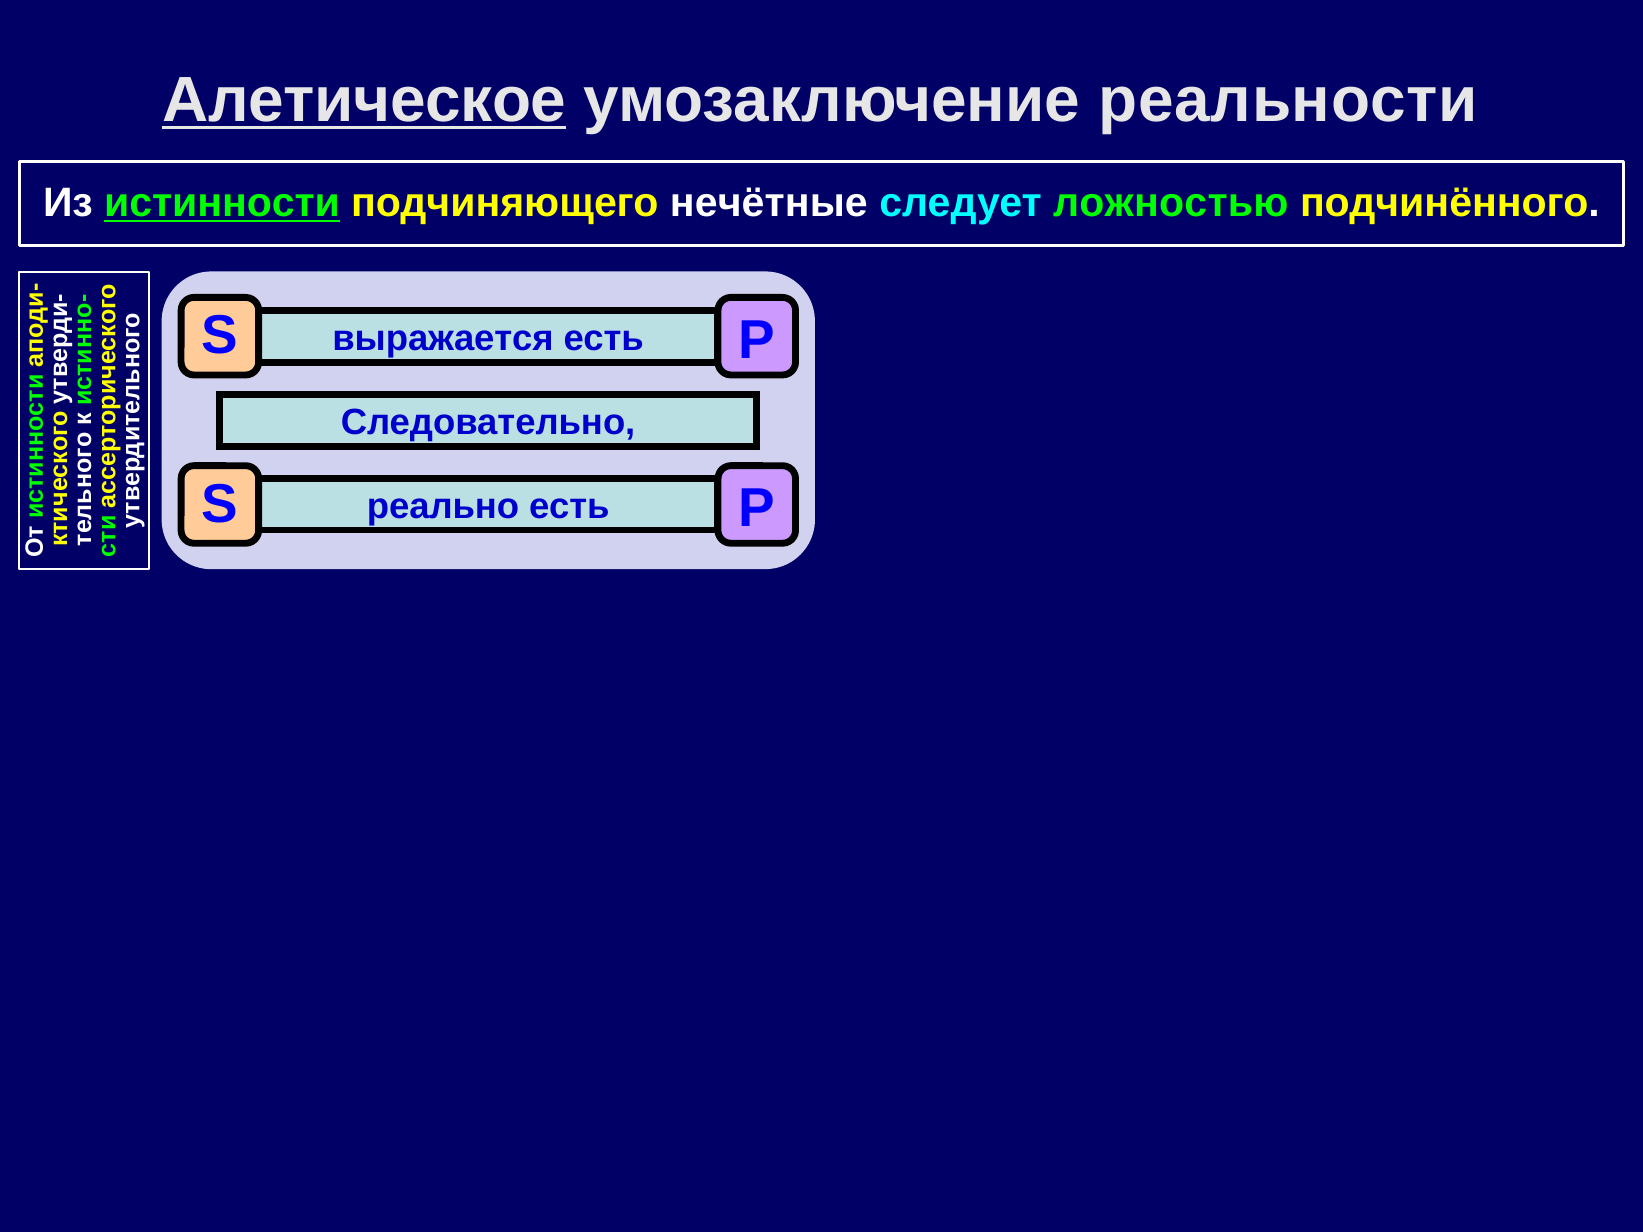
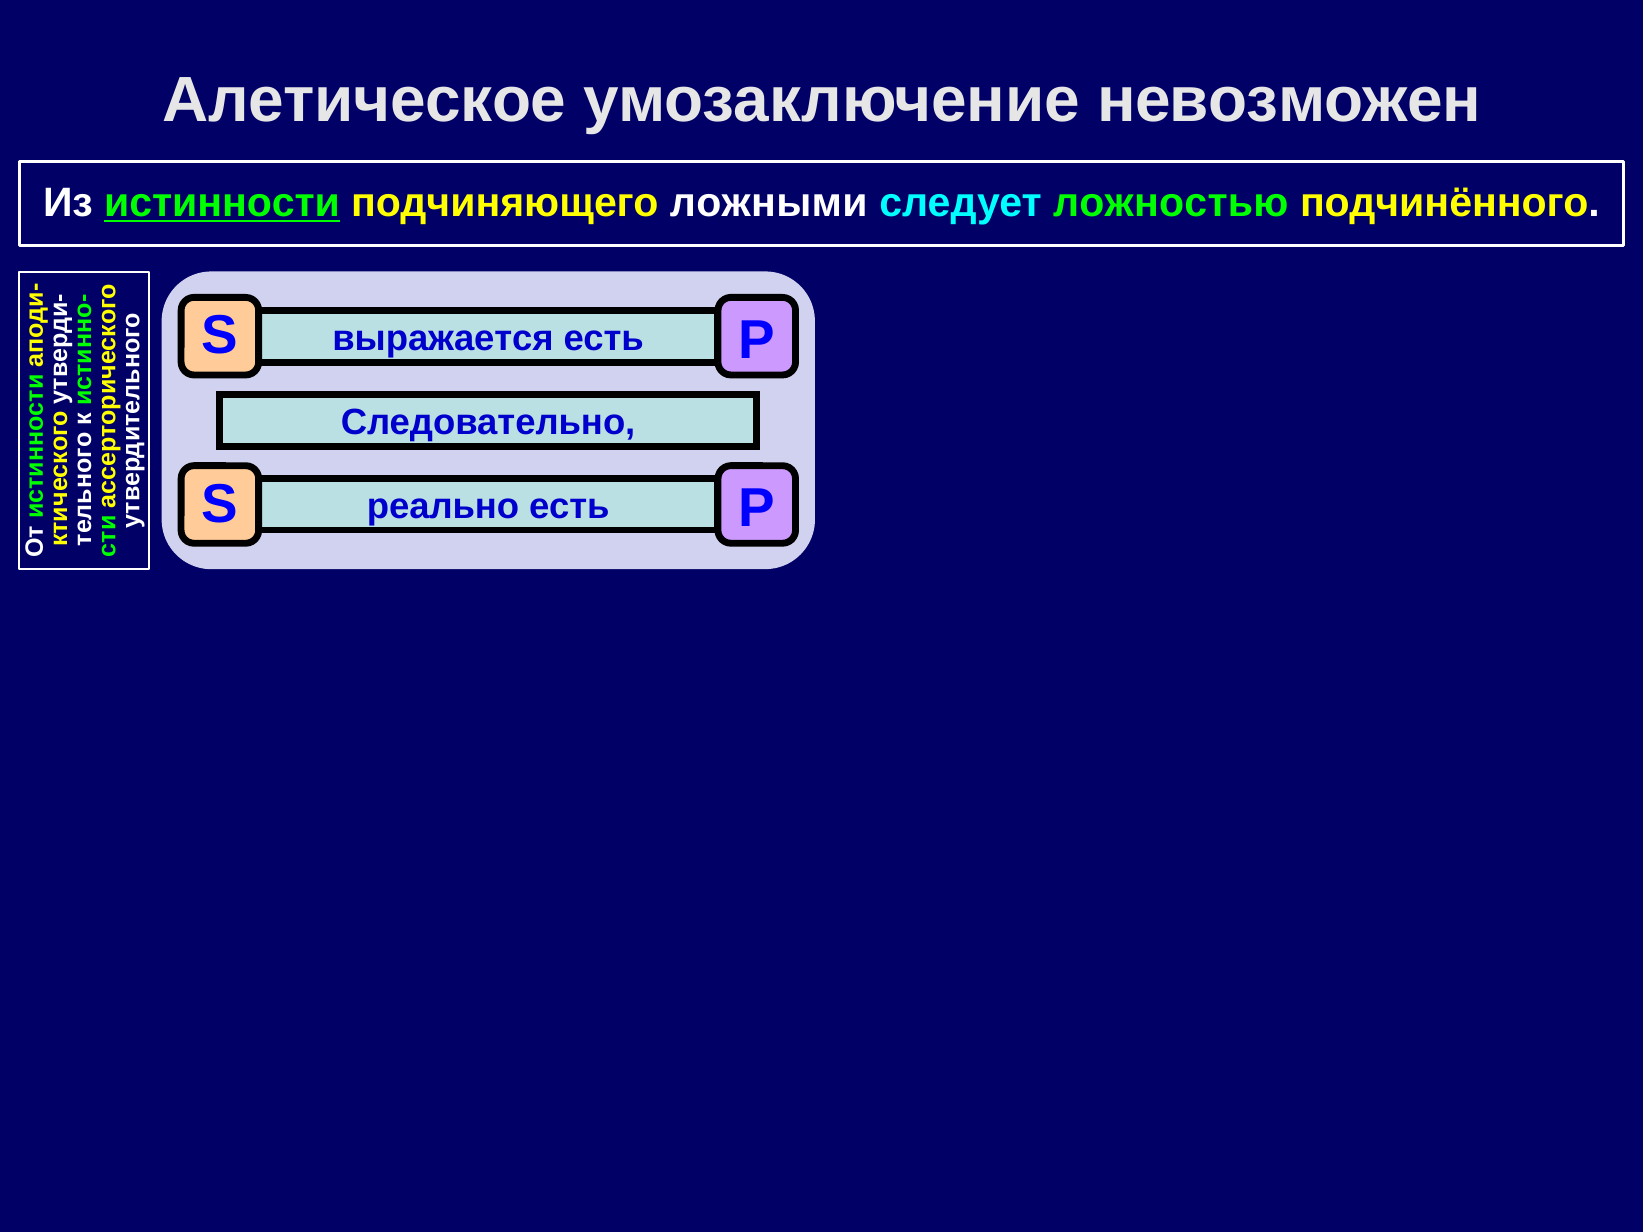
Алетическое underline: present -> none
реальности: реальности -> невозможен
нечётные: нечётные -> ложными
